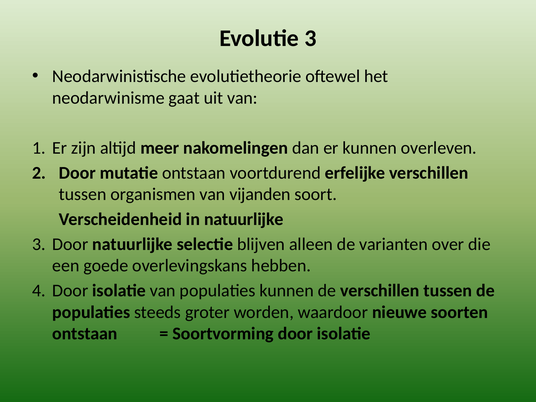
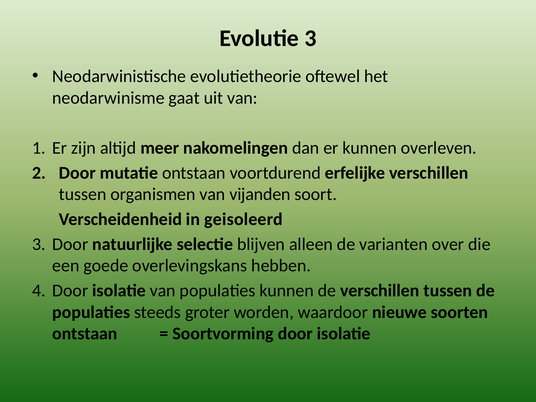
in natuurlijke: natuurlijke -> geisoleerd
